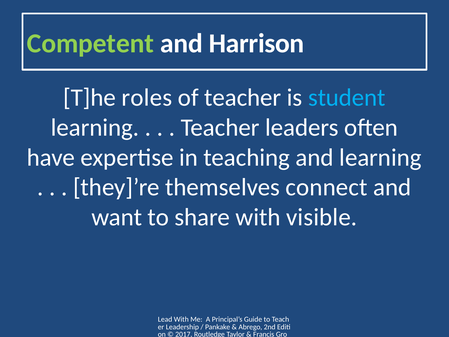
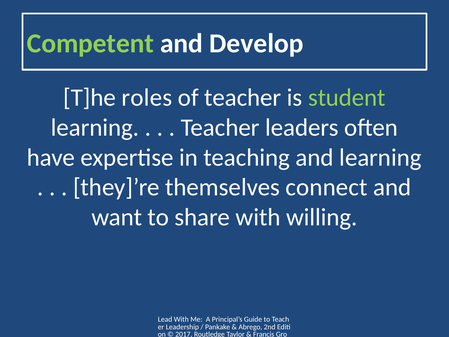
Harrison: Harrison -> Develop
student colour: light blue -> light green
visible: visible -> willing
